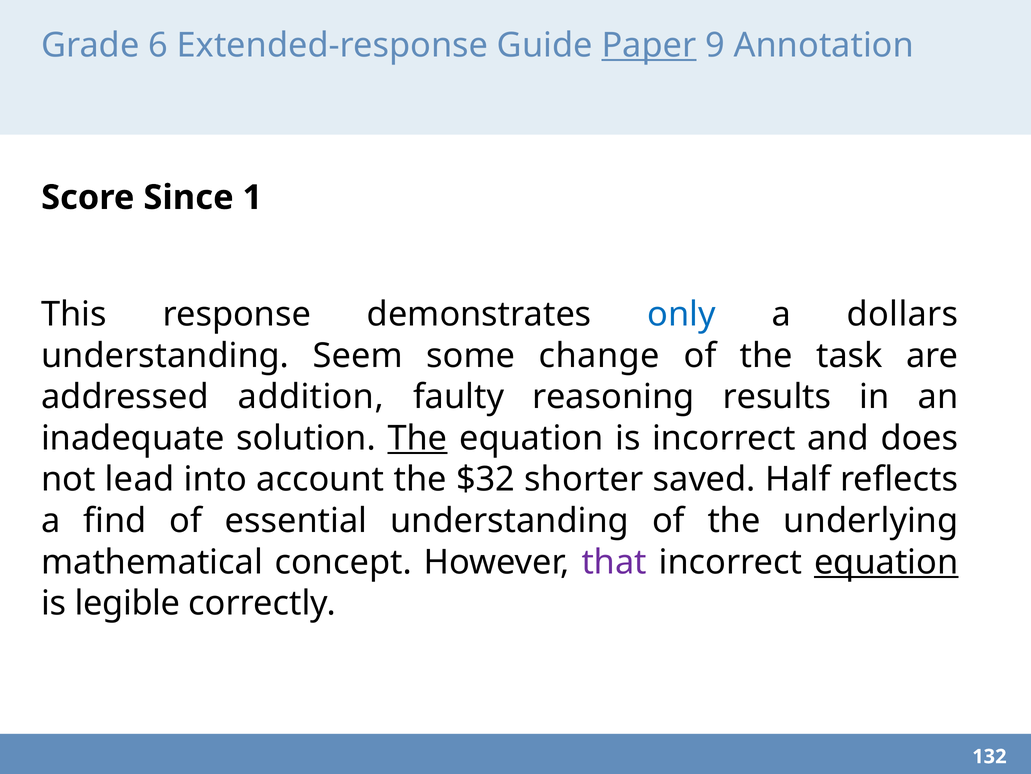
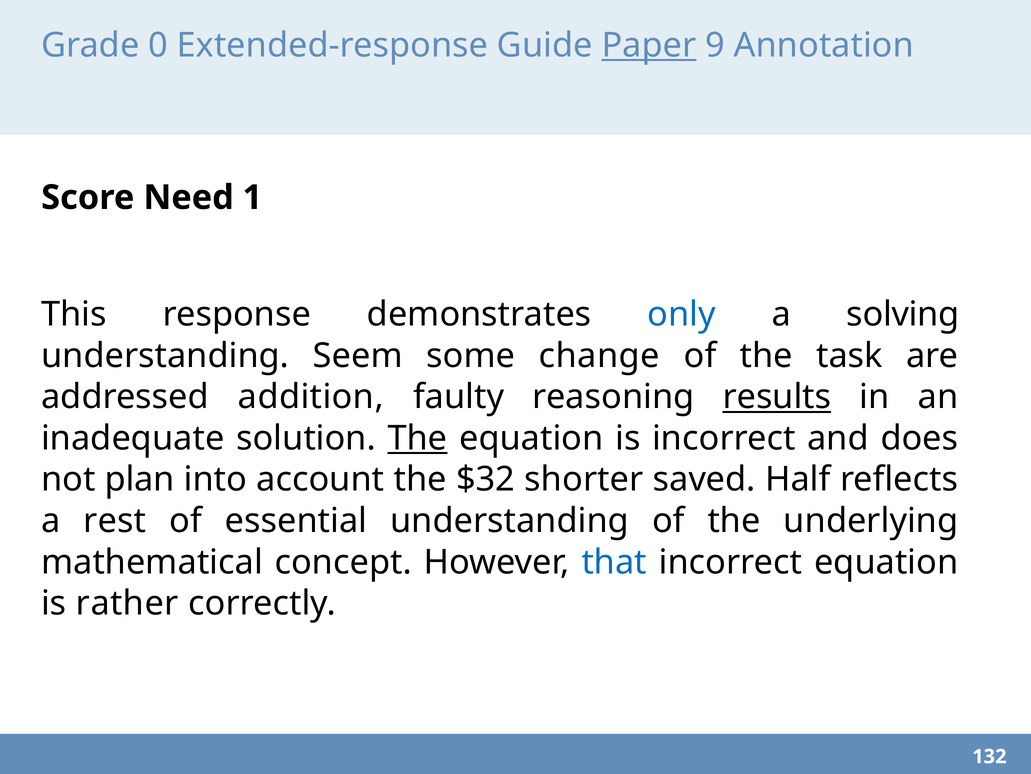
6: 6 -> 0
Since: Since -> Need
dollars: dollars -> solving
results underline: none -> present
lead: lead -> plan
find: find -> rest
that colour: purple -> blue
equation at (886, 562) underline: present -> none
legible: legible -> rather
